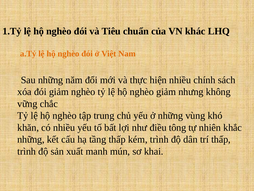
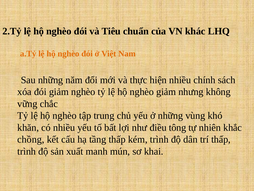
1.Tỷ: 1.Tỷ -> 2.Tỷ
những at (31, 139): những -> chồng
